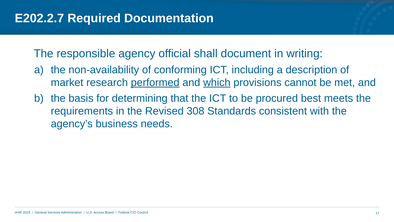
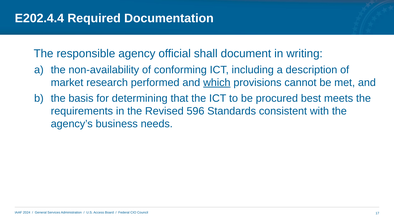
E202.2.7: E202.2.7 -> E202.4.4
performed underline: present -> none
308: 308 -> 596
